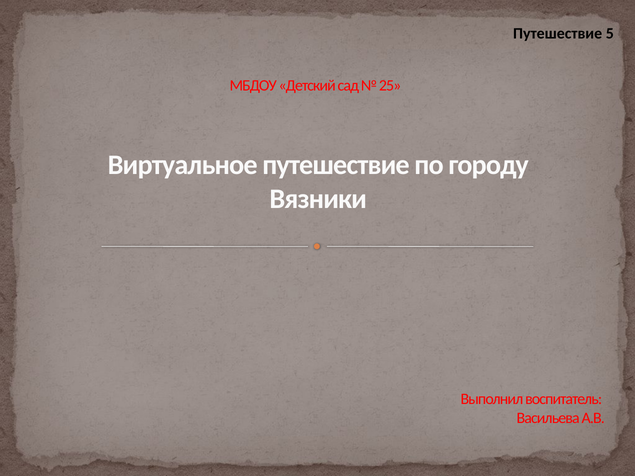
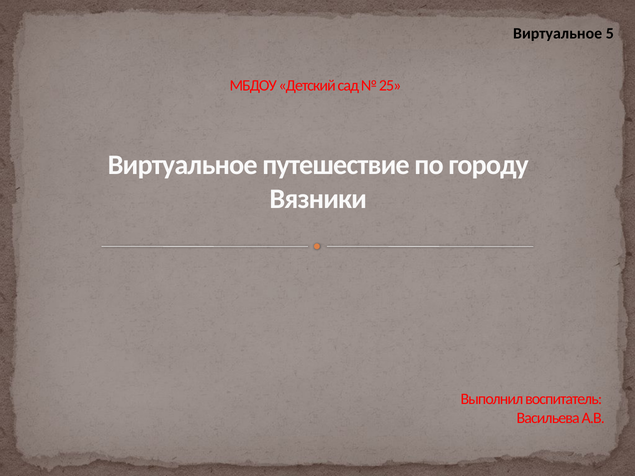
Путешествие at (558, 34): Путешествие -> Виртуальное
